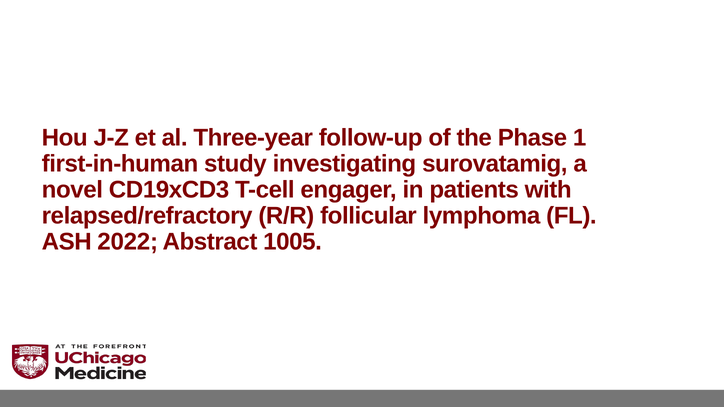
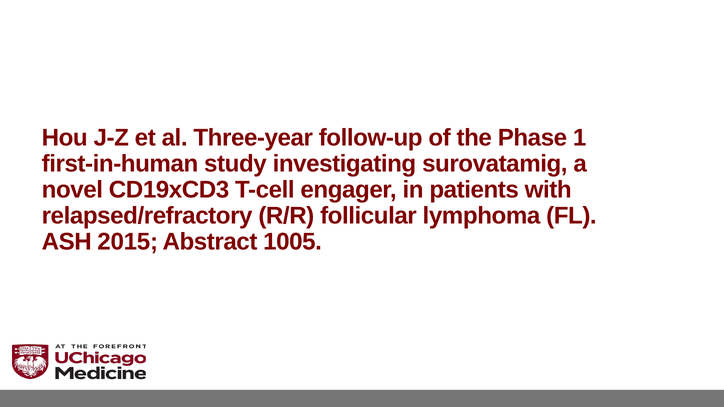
2022: 2022 -> 2015
